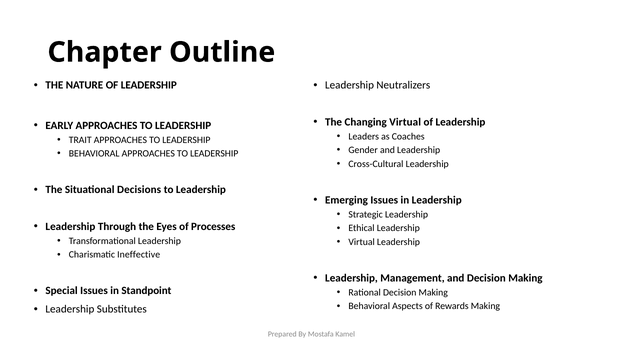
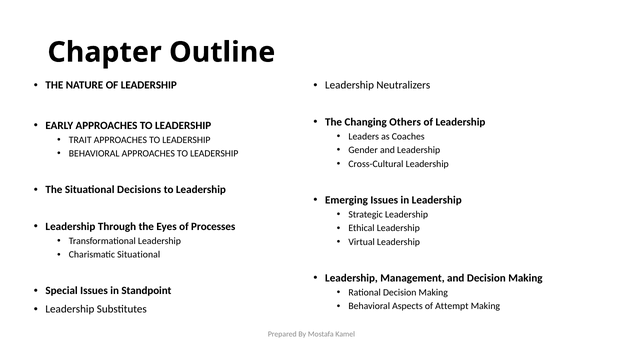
Changing Virtual: Virtual -> Others
Charismatic Ineffective: Ineffective -> Situational
Rewards: Rewards -> Attempt
